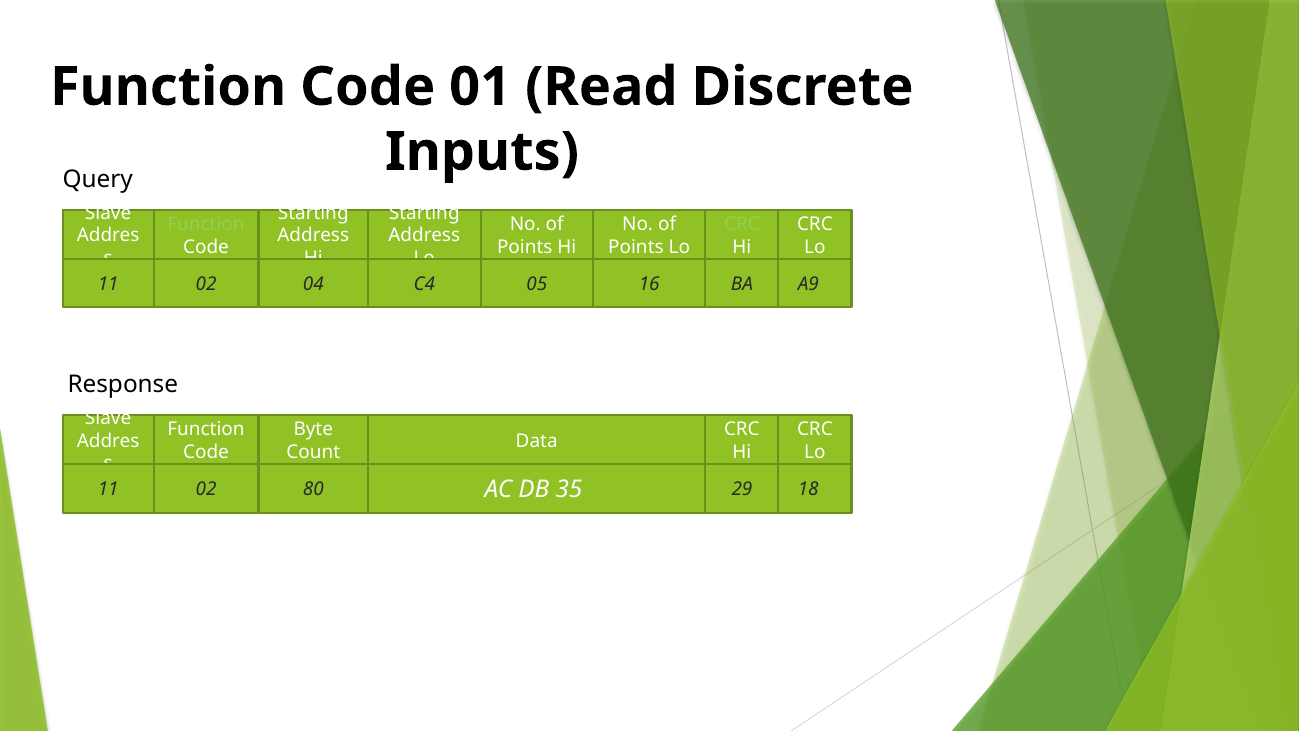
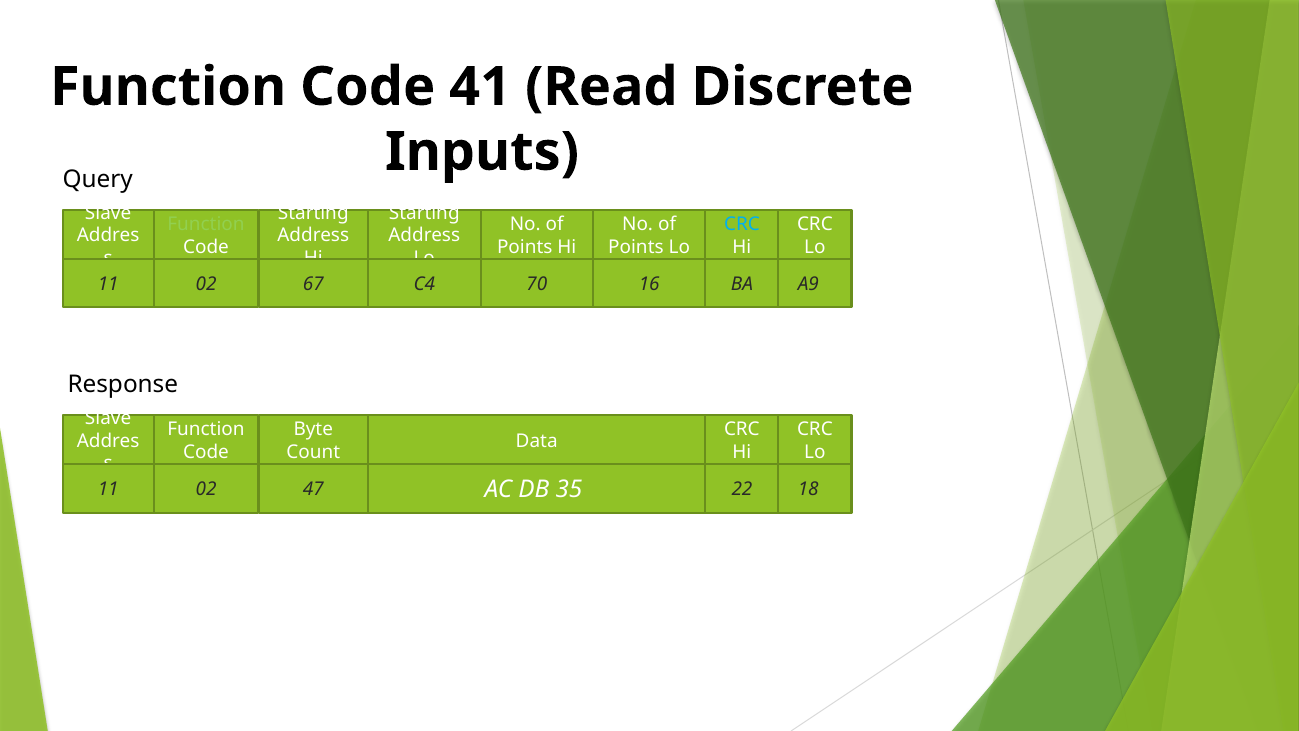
01: 01 -> 41
CRC at (742, 224) colour: light green -> light blue
04: 04 -> 67
05: 05 -> 70
80: 80 -> 47
29: 29 -> 22
